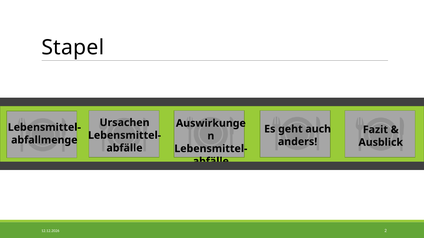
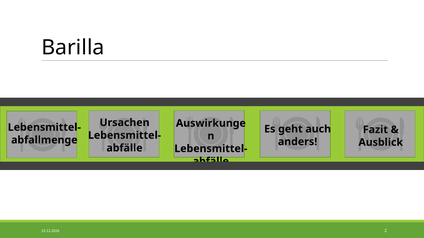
Stapel: Stapel -> Barilla
